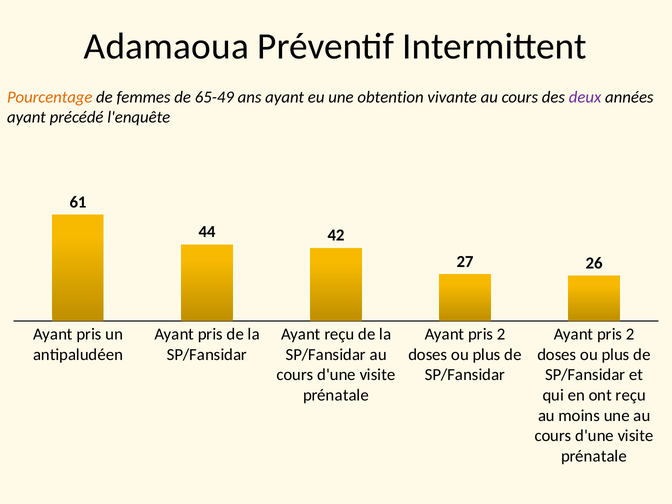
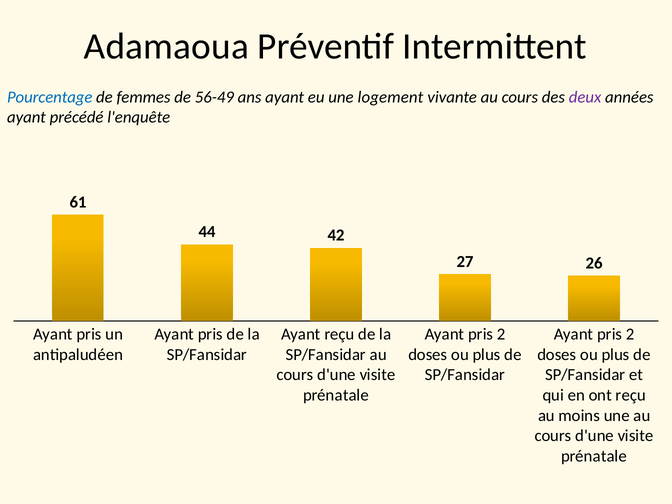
Pourcentage colour: orange -> blue
65-49: 65-49 -> 56-49
obtention: obtention -> logement
